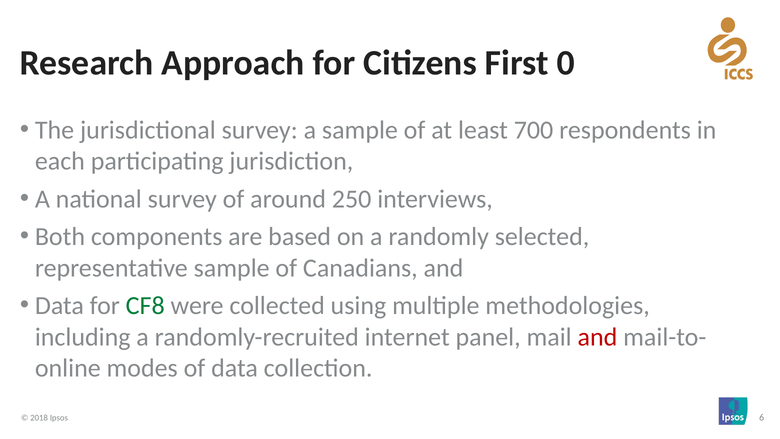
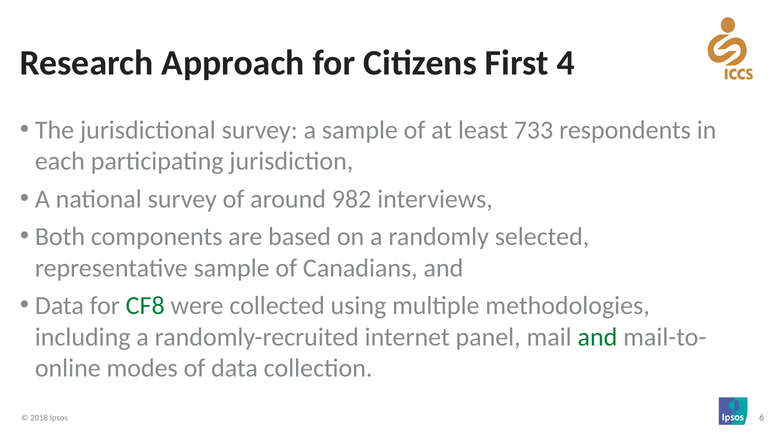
0: 0 -> 4
700: 700 -> 733
250: 250 -> 982
and at (597, 337) colour: red -> green
